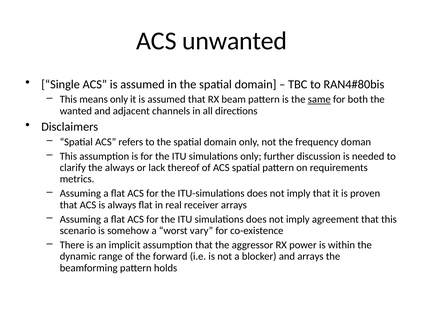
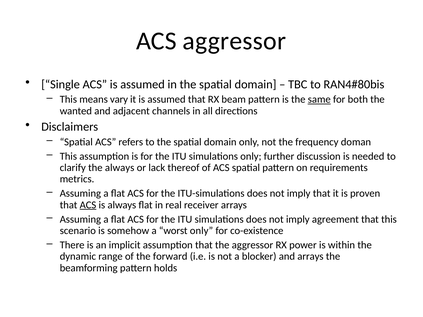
ACS unwanted: unwanted -> aggressor
means only: only -> vary
ACS at (88, 205) underline: none -> present
worst vary: vary -> only
